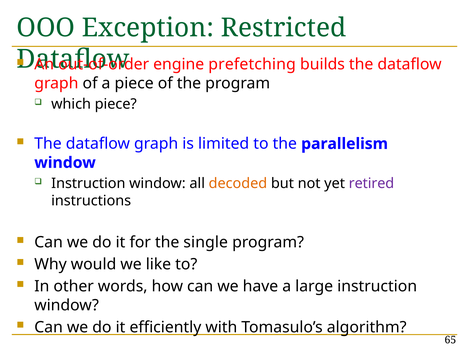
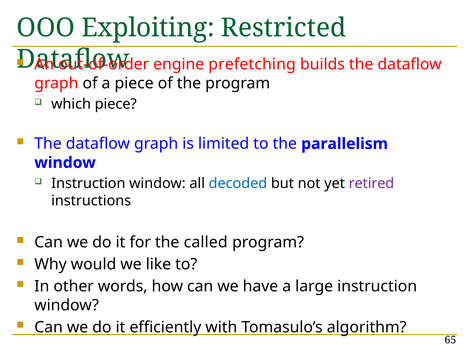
Exception: Exception -> Exploiting
decoded colour: orange -> blue
single: single -> called
